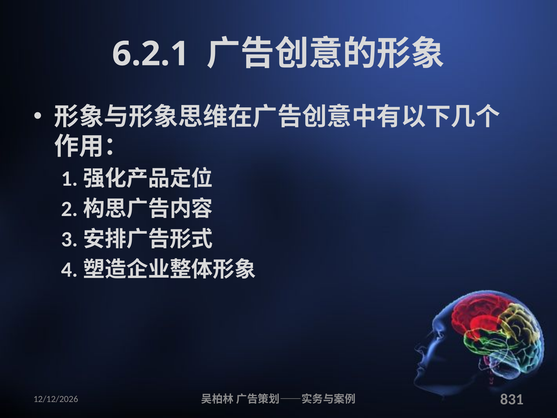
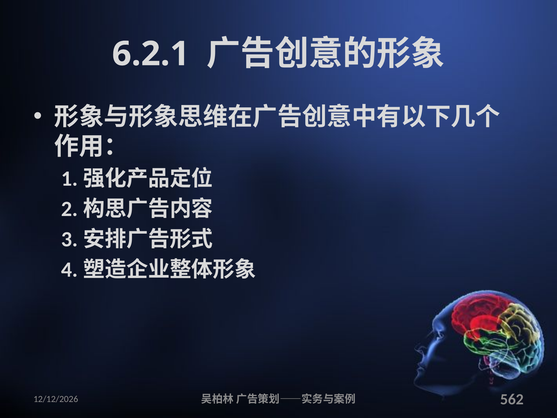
831: 831 -> 562
